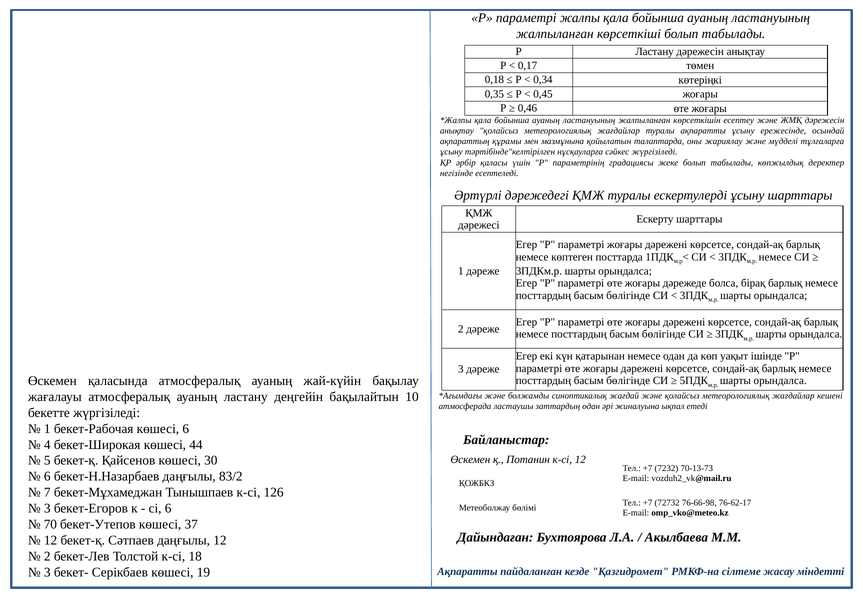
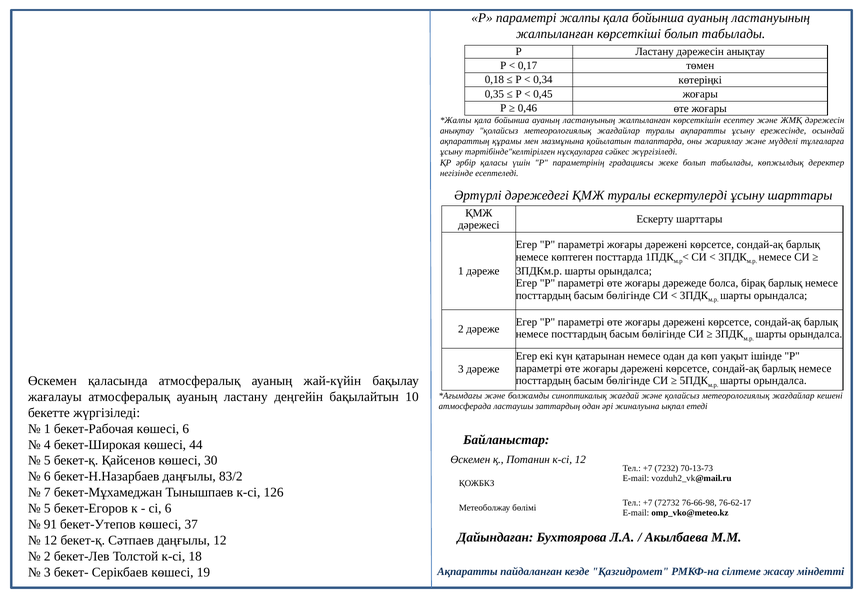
3 at (47, 508): 3 -> 5
70: 70 -> 91
